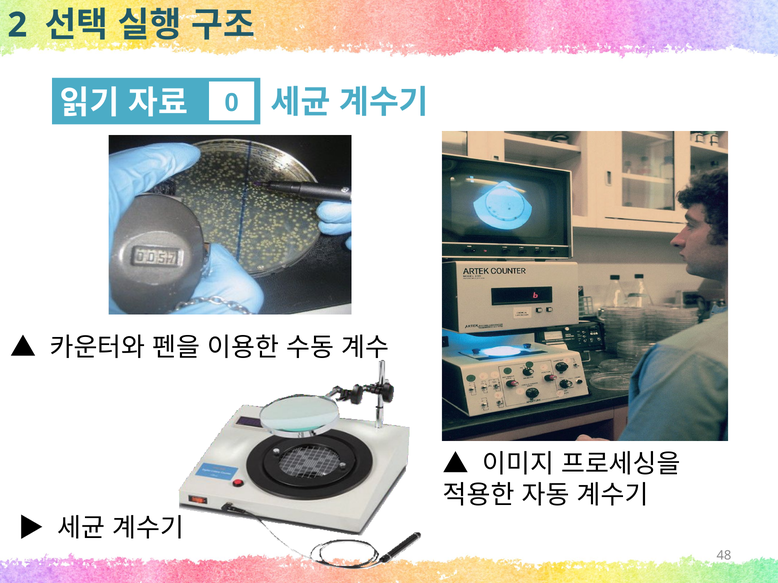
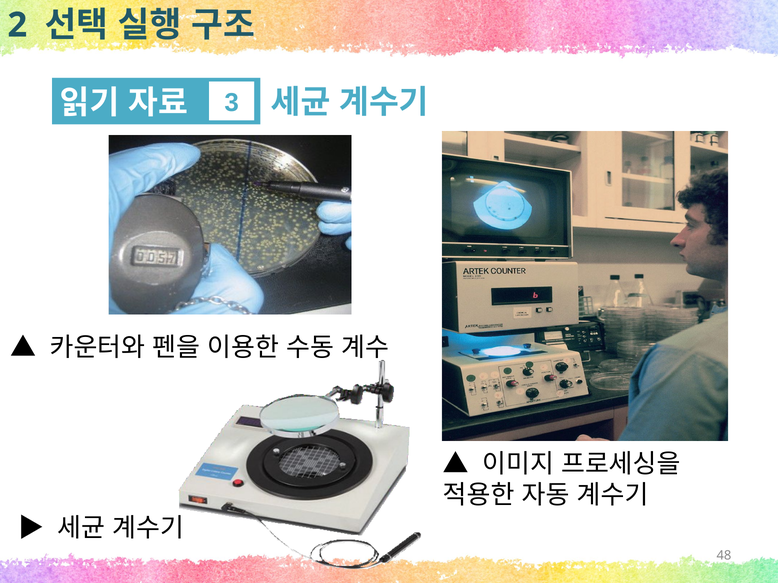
0: 0 -> 3
